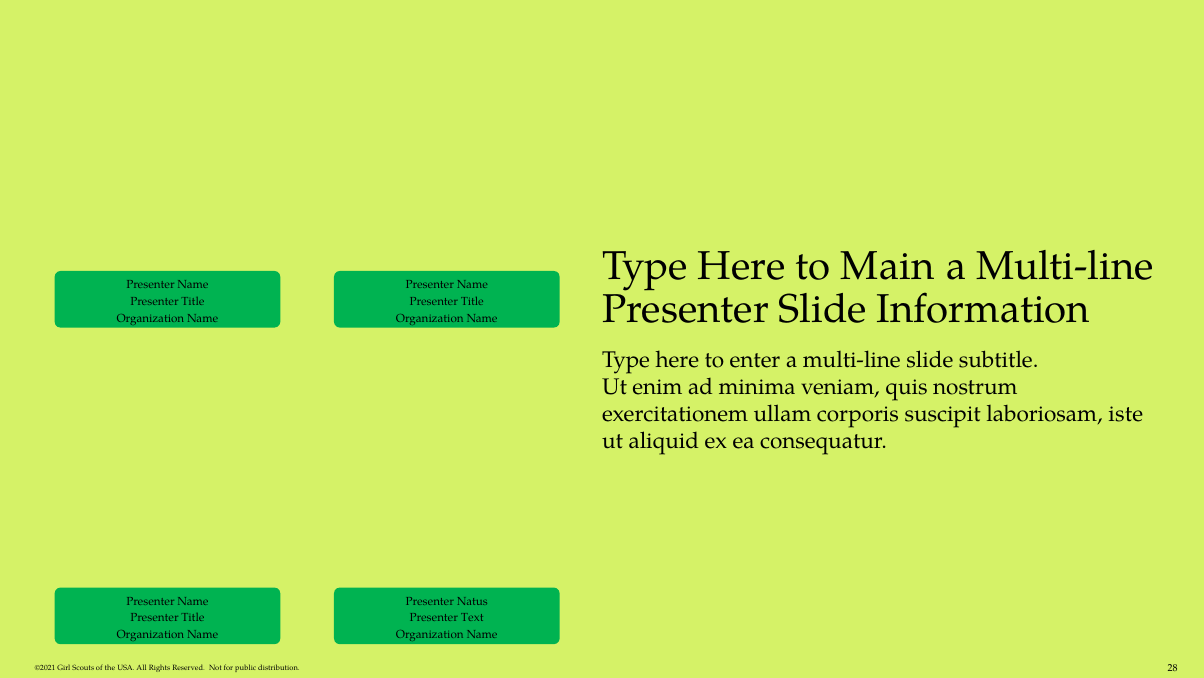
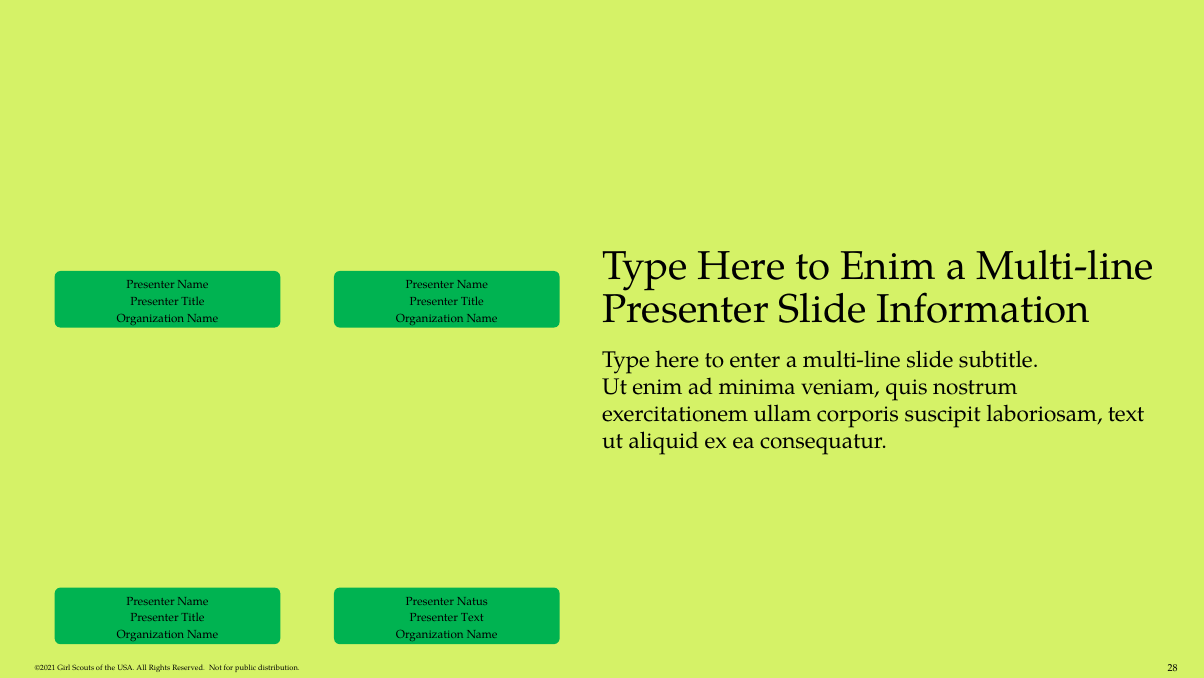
to Main: Main -> Enim
laboriosam iste: iste -> text
